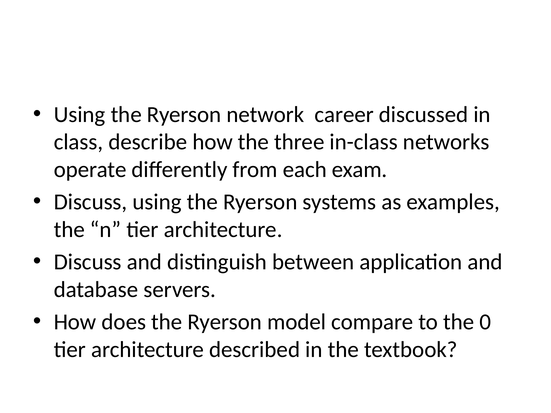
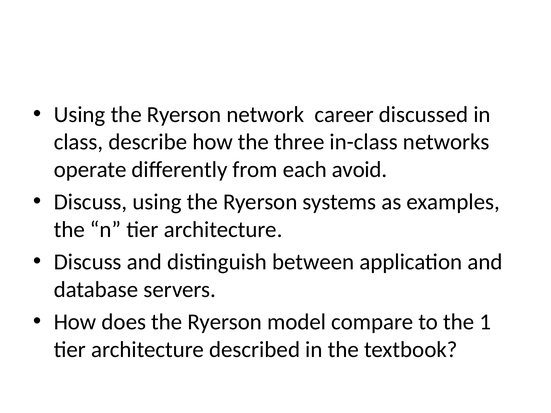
exam: exam -> avoid
0: 0 -> 1
